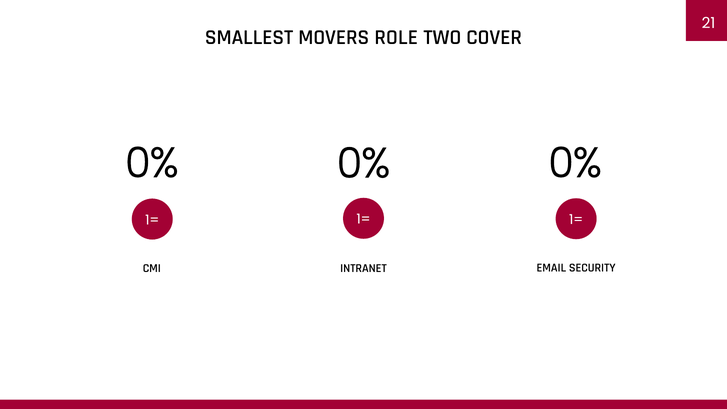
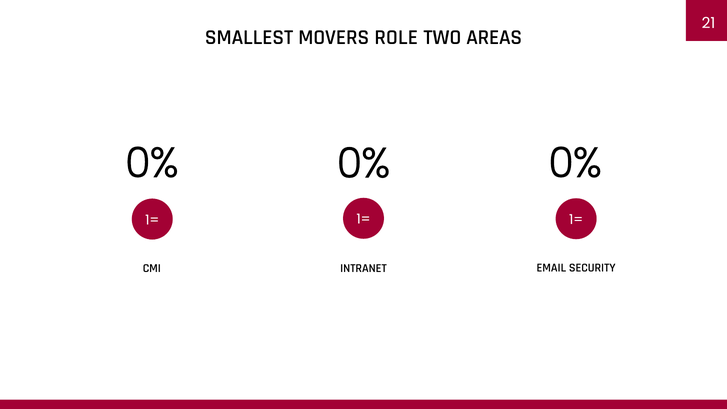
COVER: COVER -> AREAS
